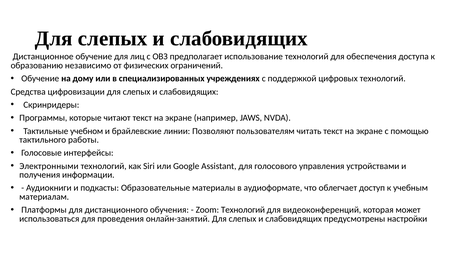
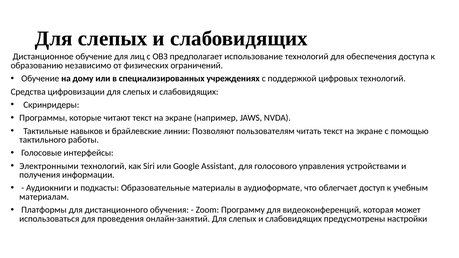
учебном: учебном -> навыков
Zoom Технологий: Технологий -> Программу
